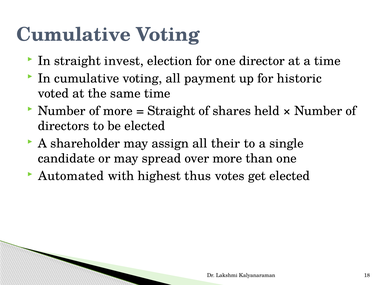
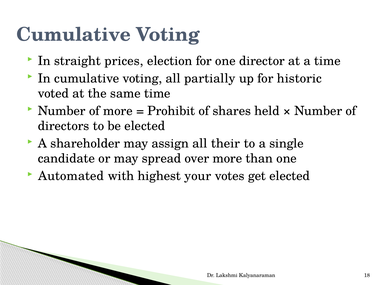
invest: invest -> prices
payment: payment -> partially
Straight at (171, 111): Straight -> Prohibit
thus: thus -> your
